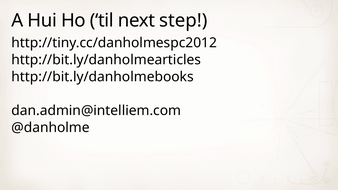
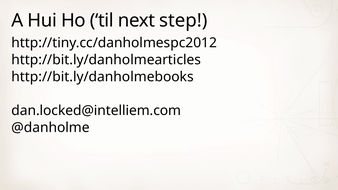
dan.admin@intelliem.com: dan.admin@intelliem.com -> dan.locked@intelliem.com
